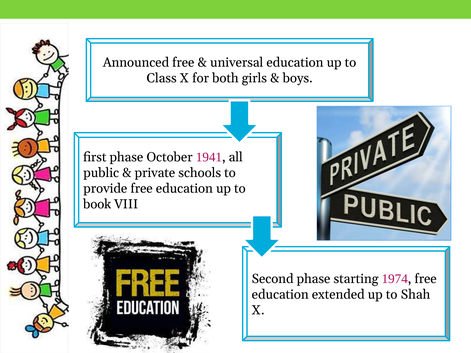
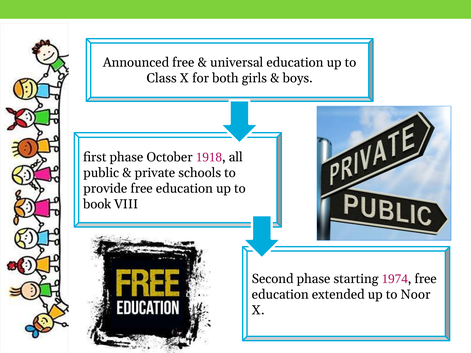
1941: 1941 -> 1918
Shah: Shah -> Noor
